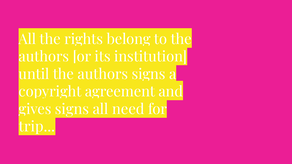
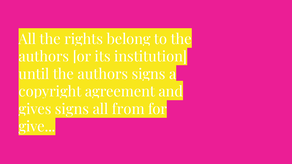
need: need -> from
trip: trip -> give
